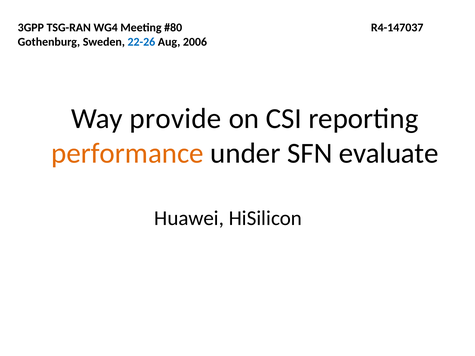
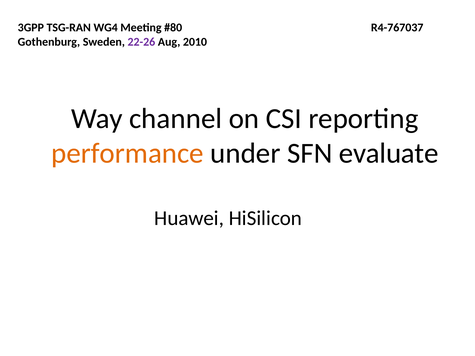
R4-147037: R4-147037 -> R4-767037
22-26 colour: blue -> purple
2006: 2006 -> 2010
provide: provide -> channel
